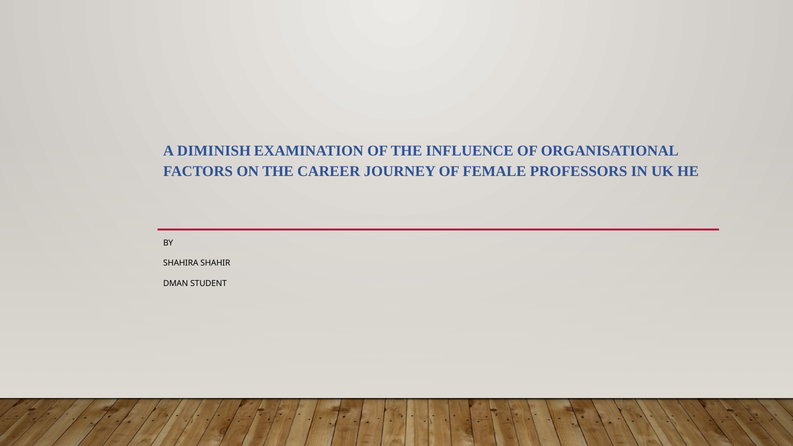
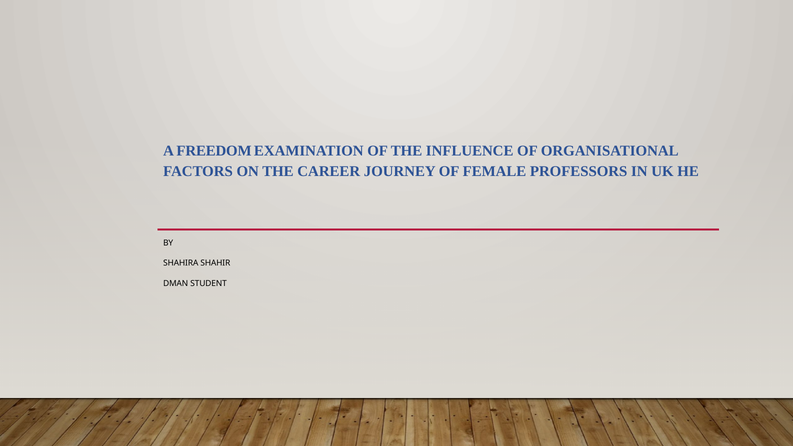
DIMINISH: DIMINISH -> FREEDOM
